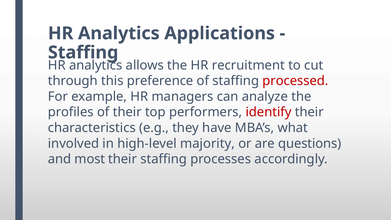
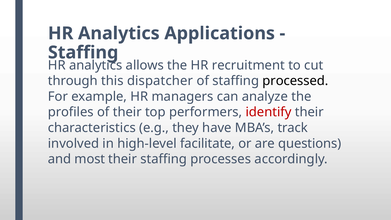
preference: preference -> dispatcher
processed colour: red -> black
what: what -> track
majority: majority -> facilitate
